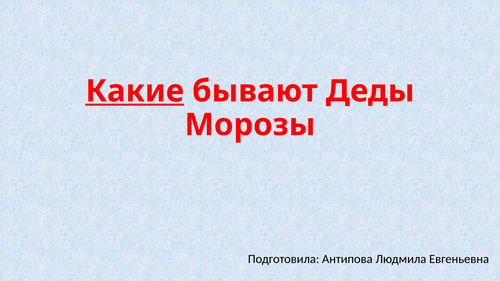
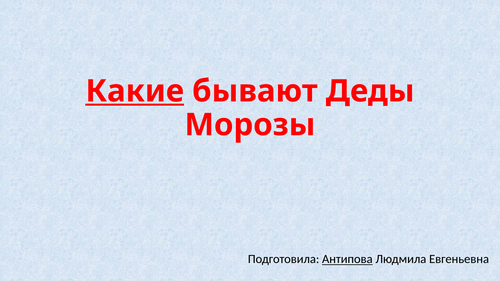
Антипова underline: none -> present
